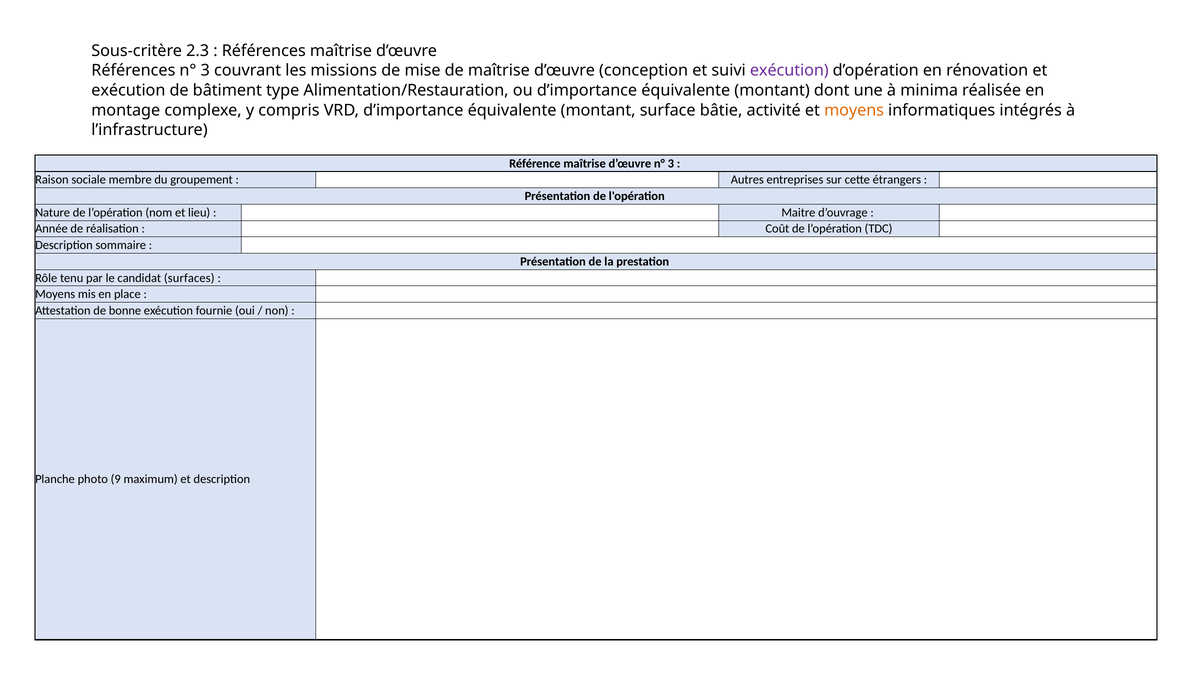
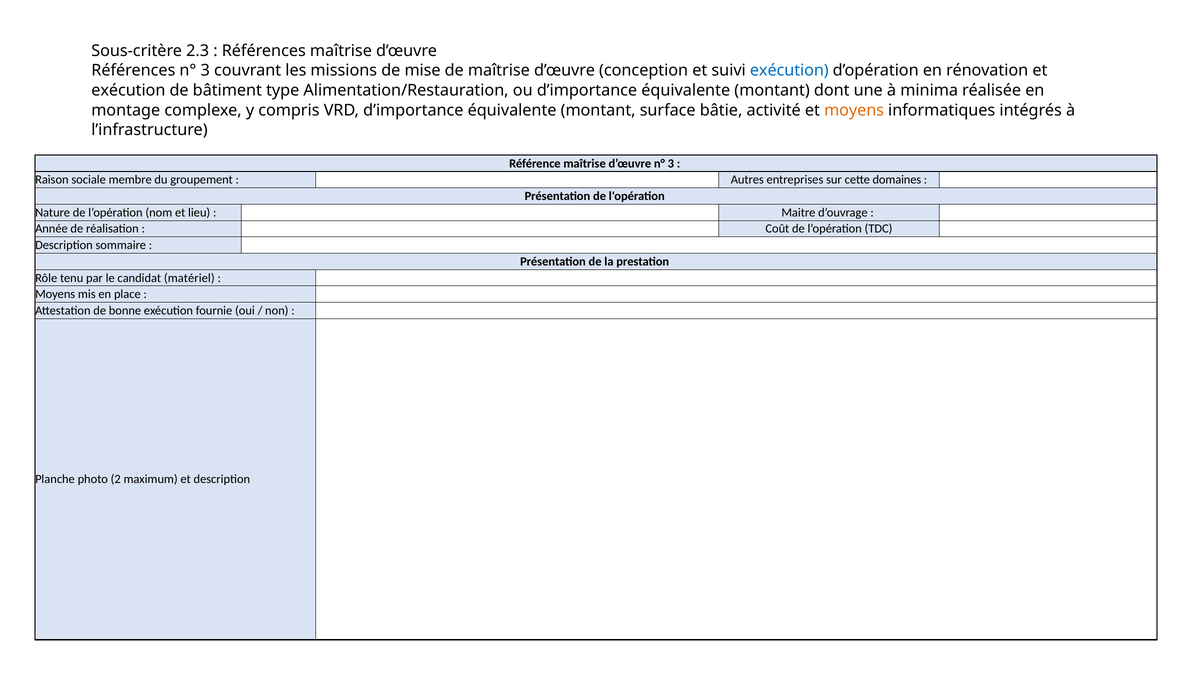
exécution at (789, 71) colour: purple -> blue
étrangers: étrangers -> domaines
surfaces: surfaces -> matériel
9: 9 -> 2
